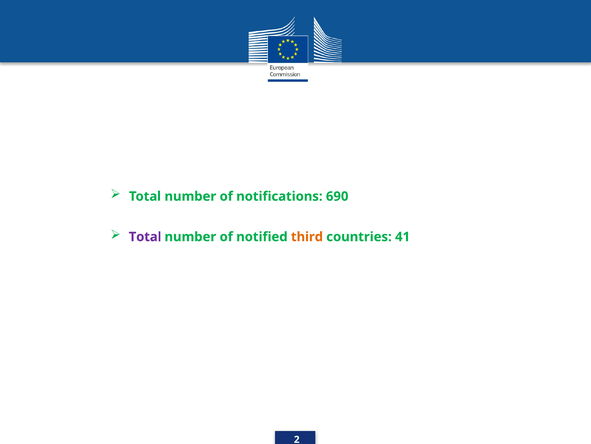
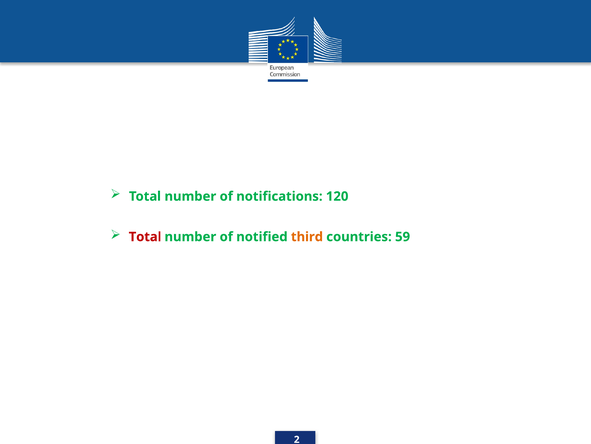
690: 690 -> 120
Total at (145, 236) colour: purple -> red
41: 41 -> 59
